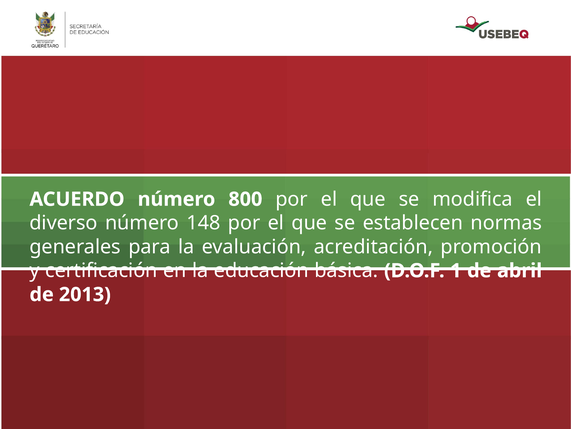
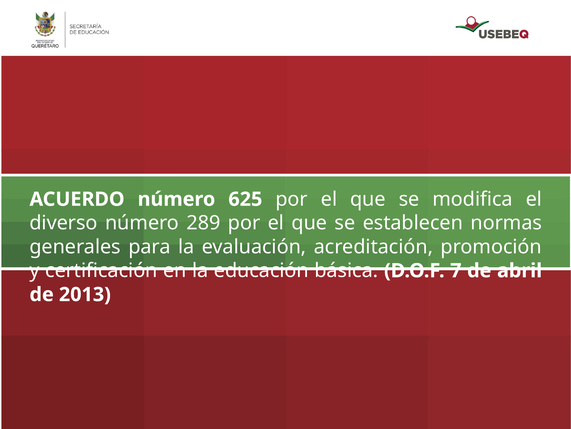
800: 800 -> 625
148: 148 -> 289
1: 1 -> 7
